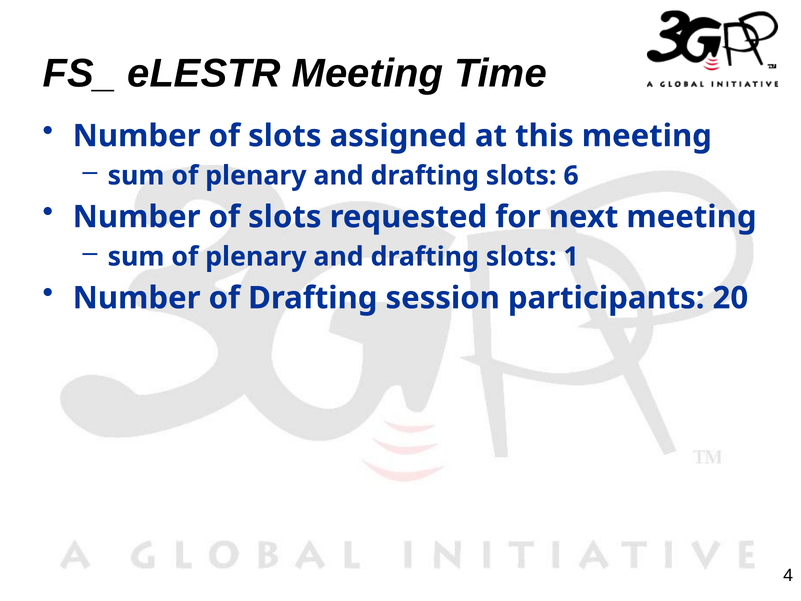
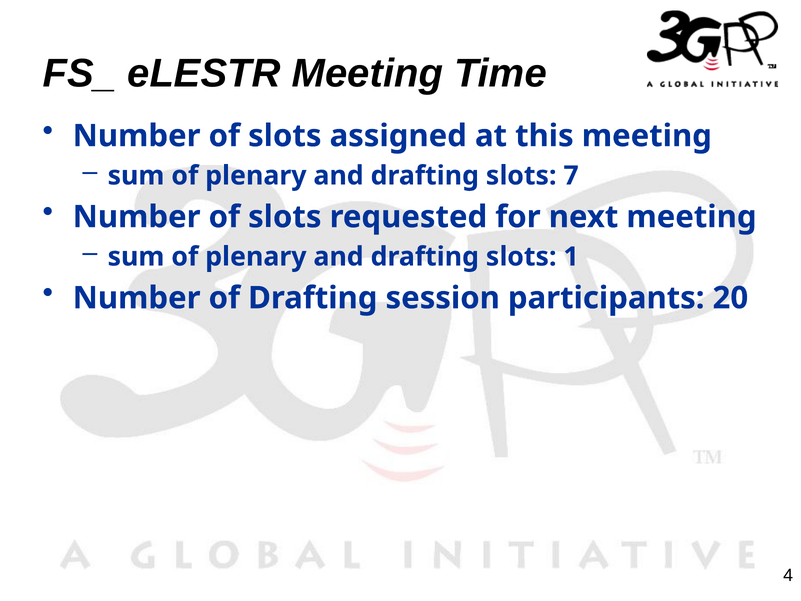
6: 6 -> 7
